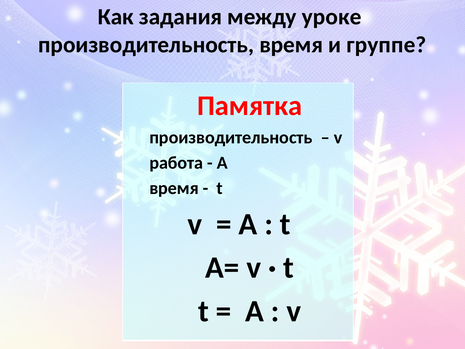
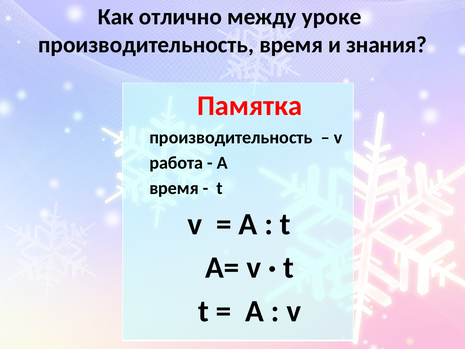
задания: задания -> отлично
группе: группе -> знания
